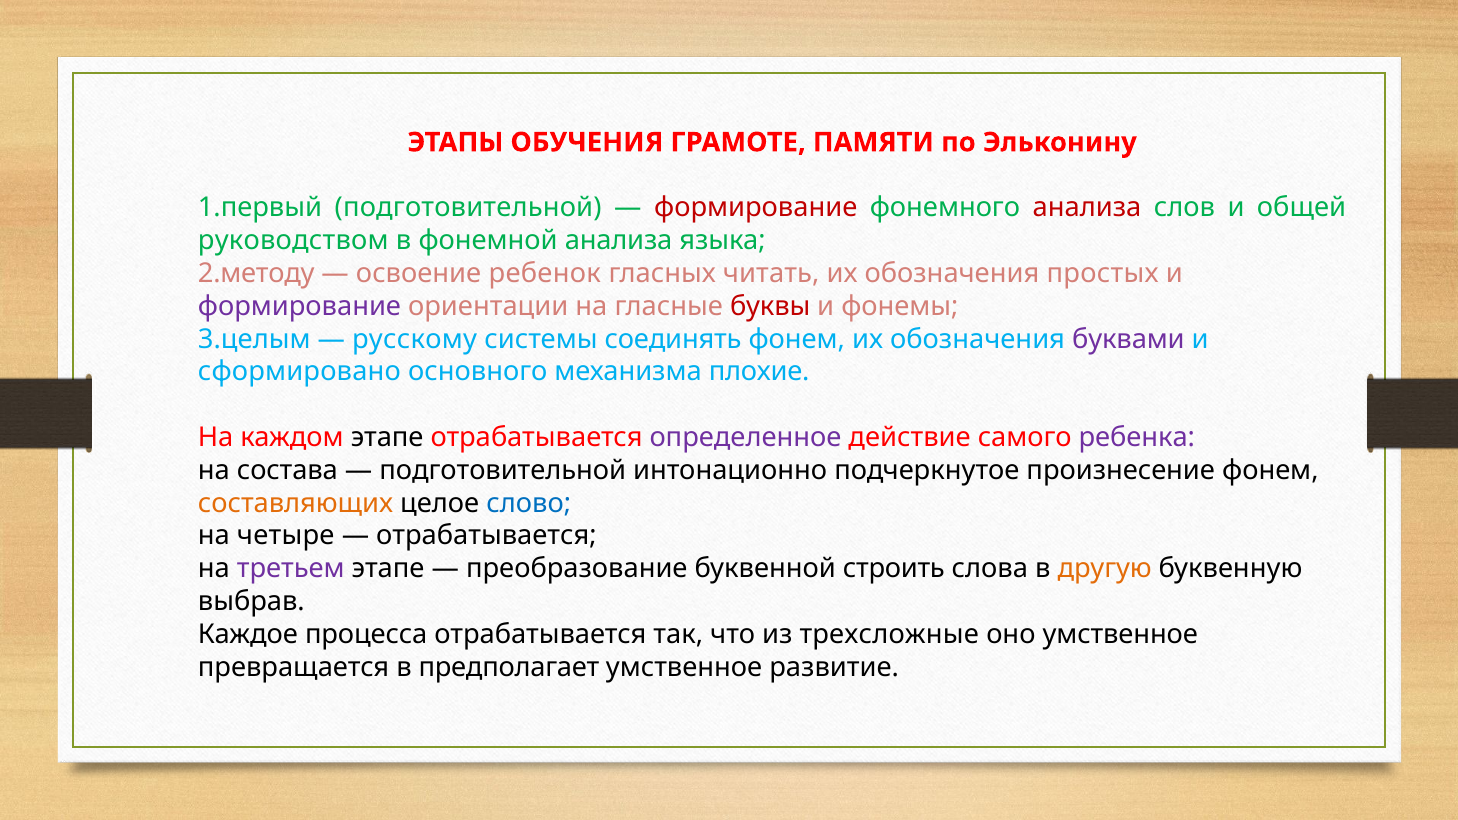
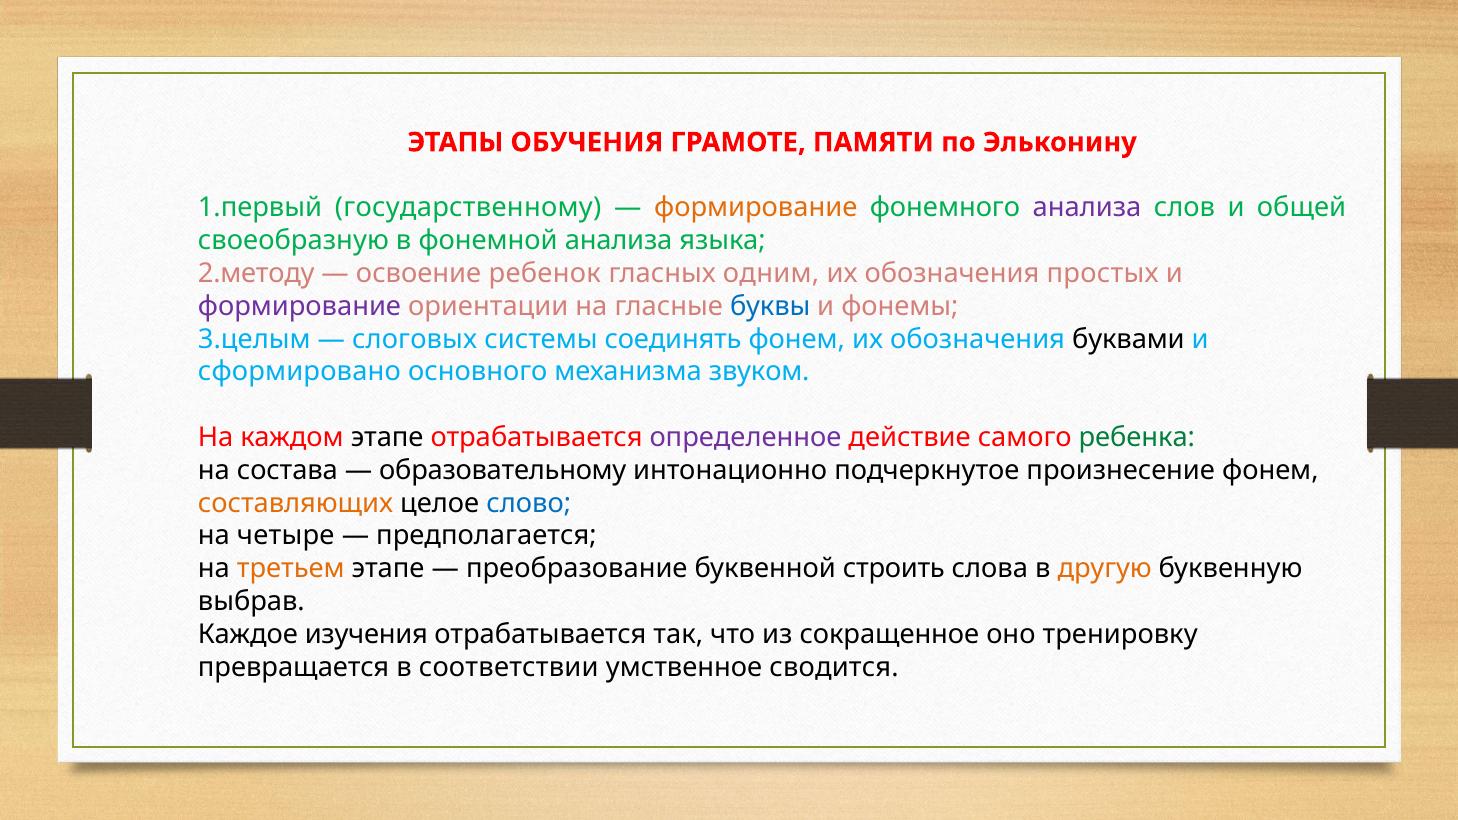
1.первый подготовительной: подготовительной -> государственному
формирование at (756, 208) colour: red -> orange
анализа at (1087, 208) colour: red -> purple
руководством: руководством -> своеобразную
читать: читать -> одним
буквы colour: red -> blue
русскому: русскому -> слоговых
буквами colour: purple -> black
плохие: плохие -> звуком
ребенка colour: purple -> green
подготовительной at (503, 470): подготовительной -> образовательному
отрабатывается at (486, 536): отрабатывается -> предполагается
третьем colour: purple -> orange
процесса: процесса -> изучения
трехсложные: трехсложные -> сокращенное
оно умственное: умственное -> тренировку
предполагает: предполагает -> соответствии
развитие: развитие -> сводится
